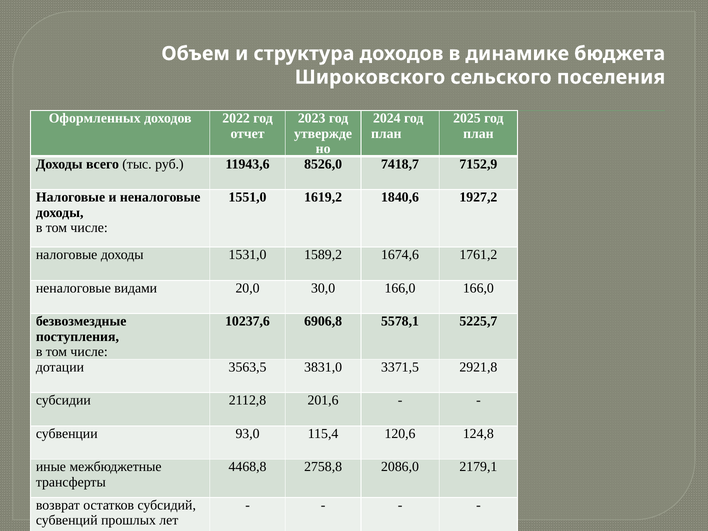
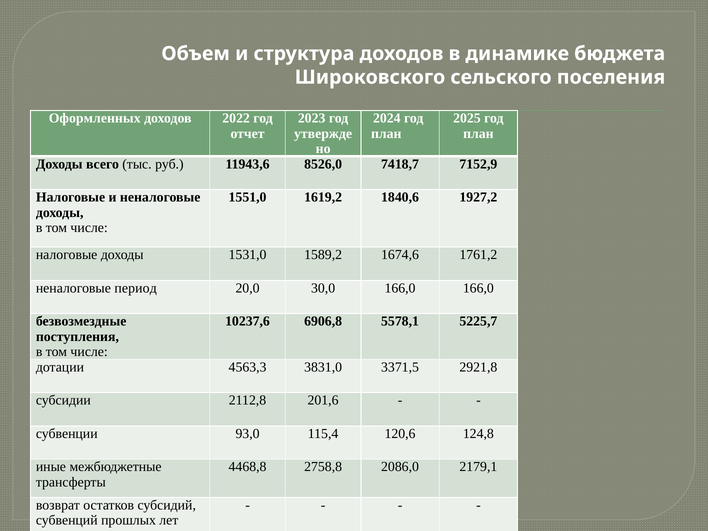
видами: видами -> период
3563,5: 3563,5 -> 4563,3
